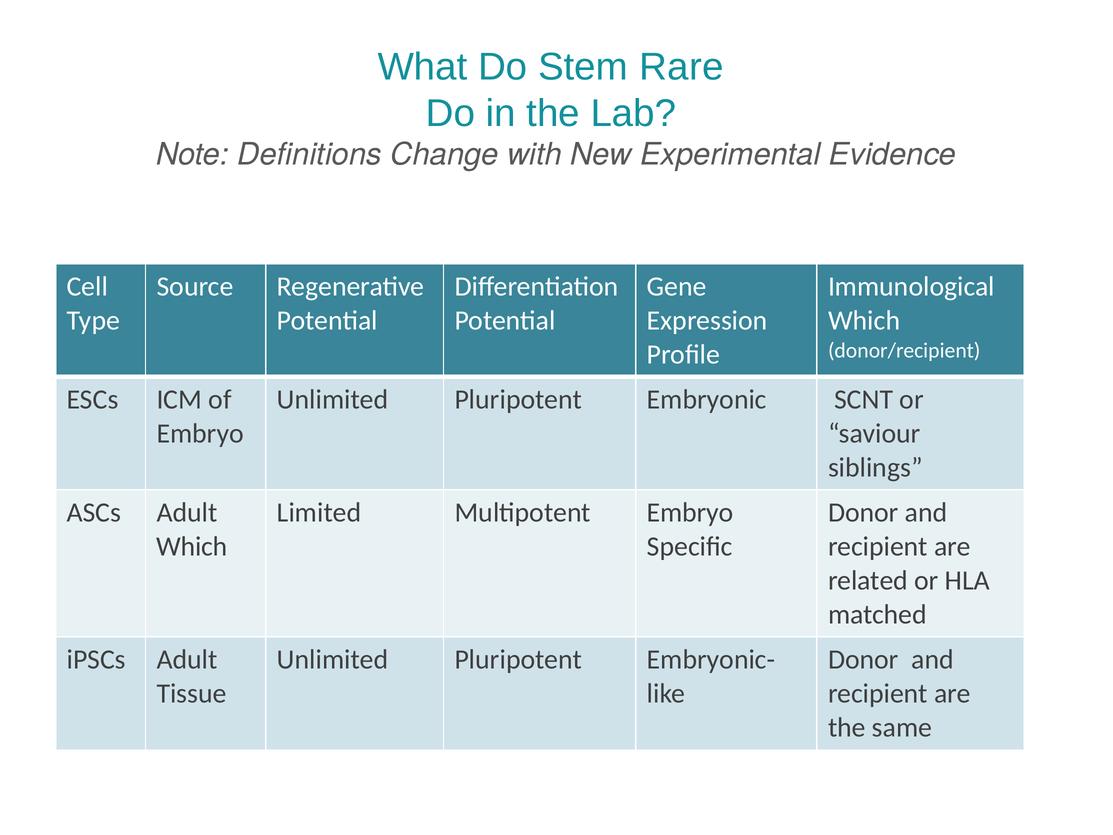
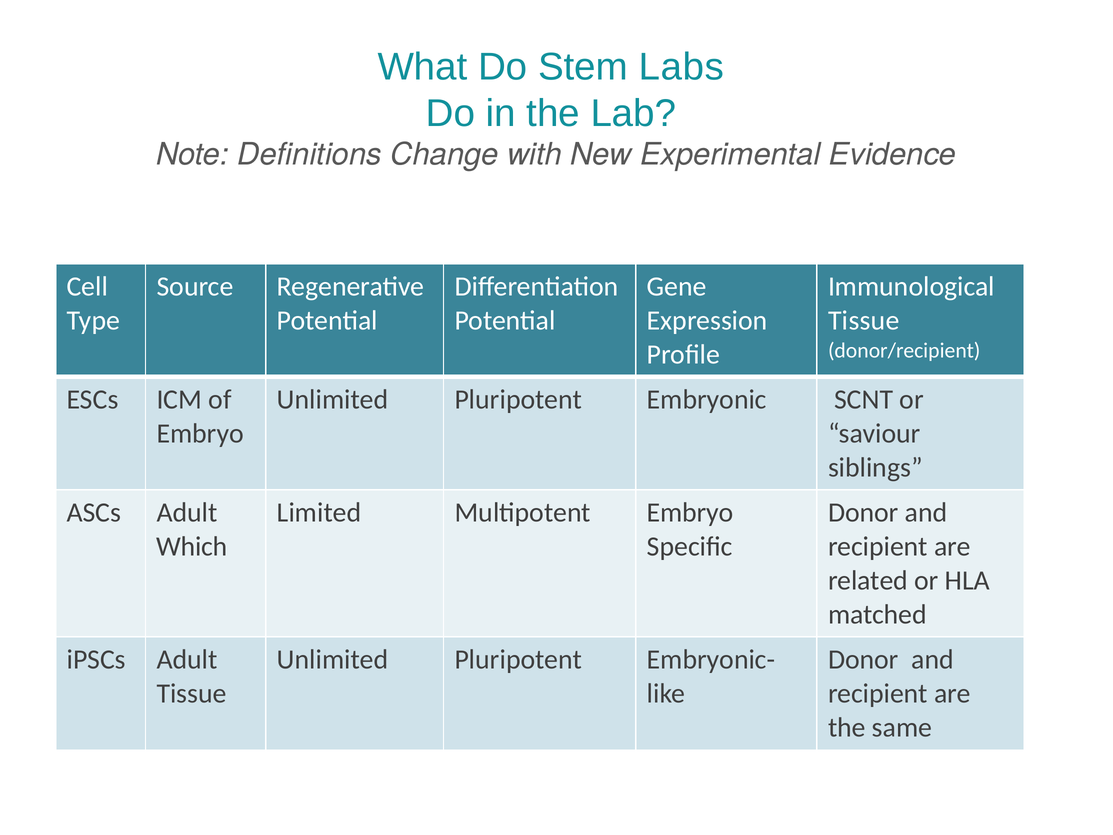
Rare: Rare -> Labs
Which at (864, 320): Which -> Tissue
